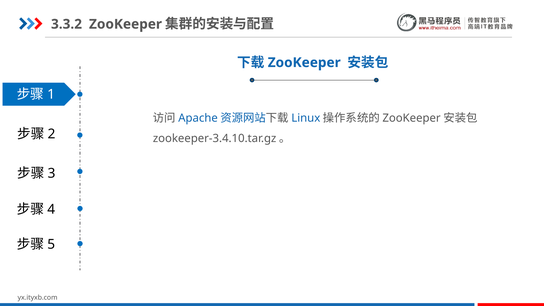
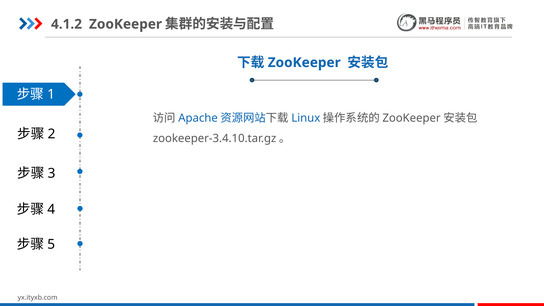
3.3.2: 3.3.2 -> 4.1.2
